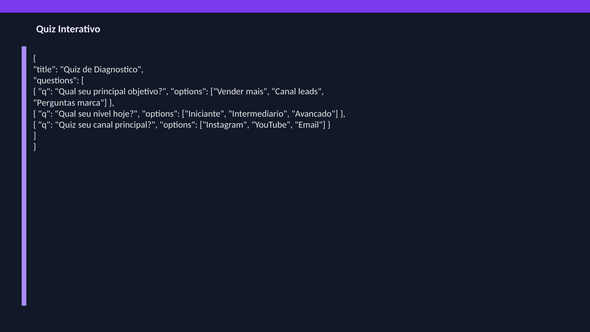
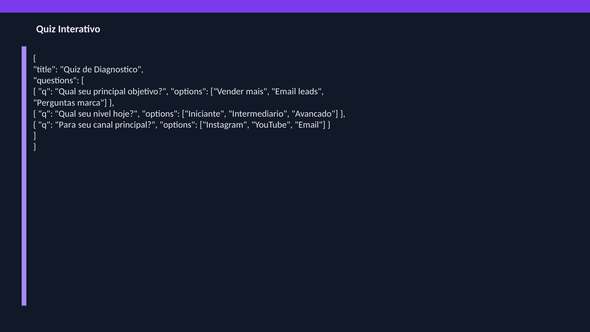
mais Canal: Canal -> Email
q Quiz: Quiz -> Para
